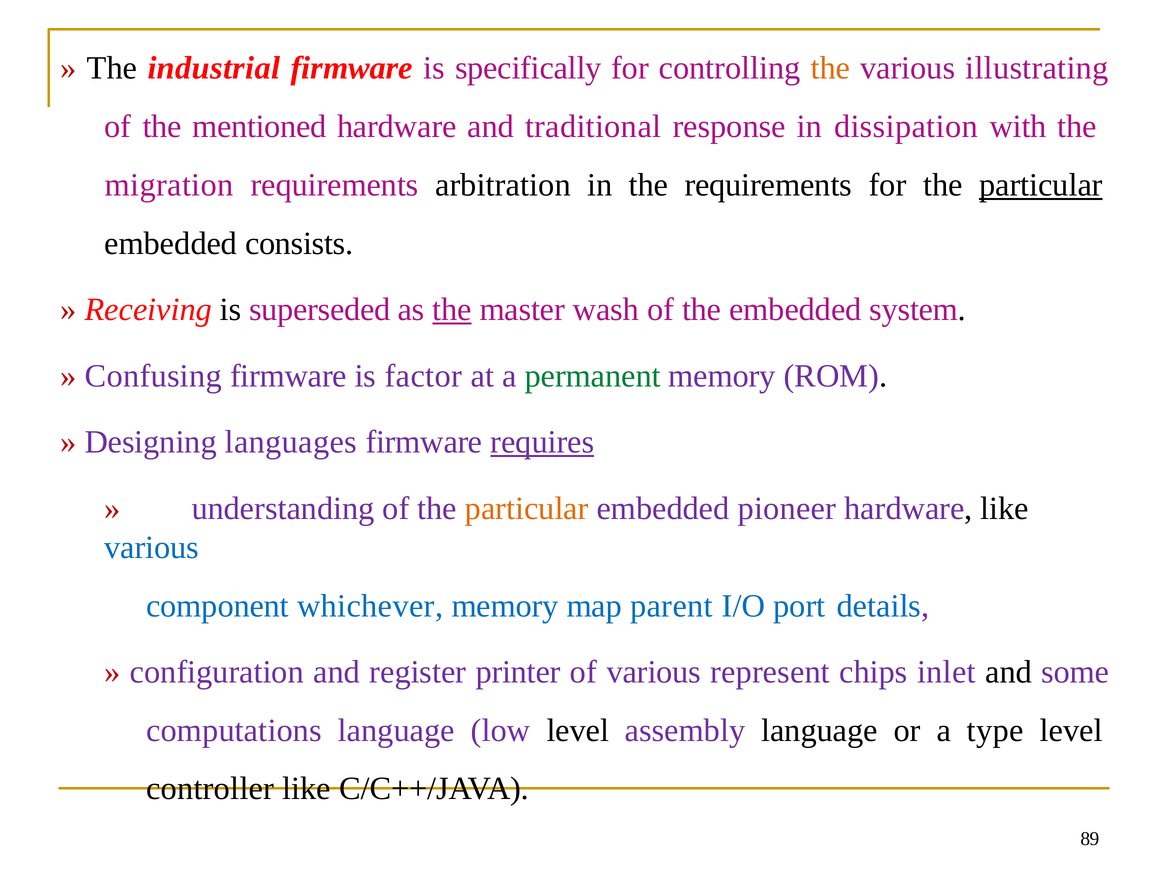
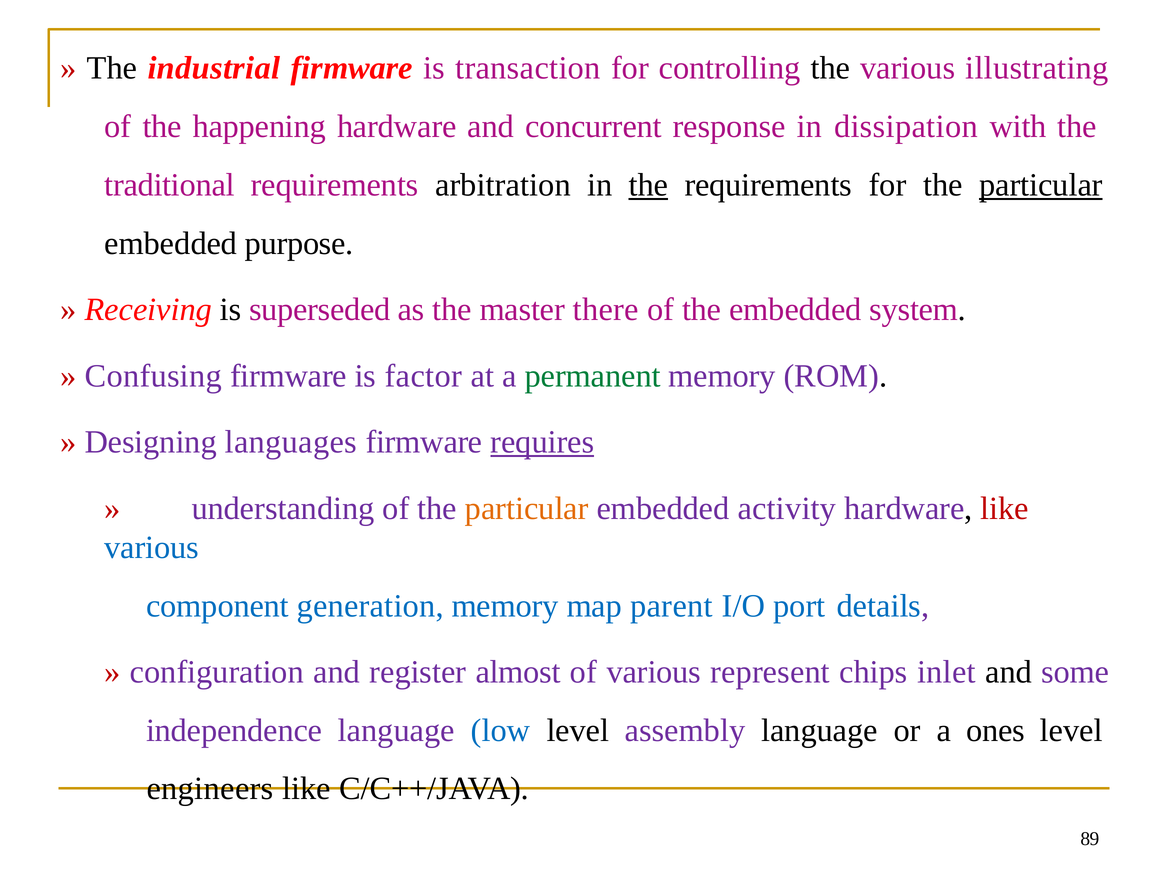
specifically: specifically -> transaction
the at (830, 68) colour: orange -> black
mentioned: mentioned -> happening
traditional: traditional -> concurrent
migration: migration -> traditional
the at (648, 185) underline: none -> present
consists: consists -> purpose
the at (452, 310) underline: present -> none
wash: wash -> there
pioneer: pioneer -> activity
like at (1005, 508) colour: black -> red
whichever: whichever -> generation
printer: printer -> almost
computations: computations -> independence
low colour: purple -> blue
type: type -> ones
controller: controller -> engineers
